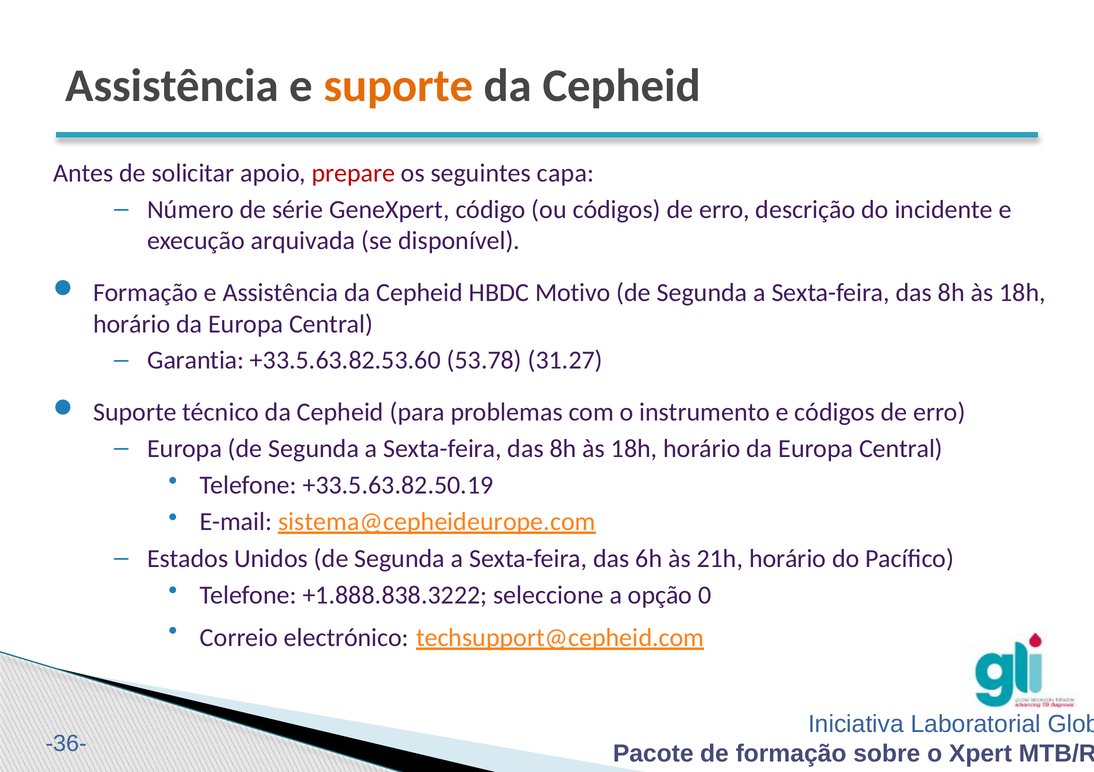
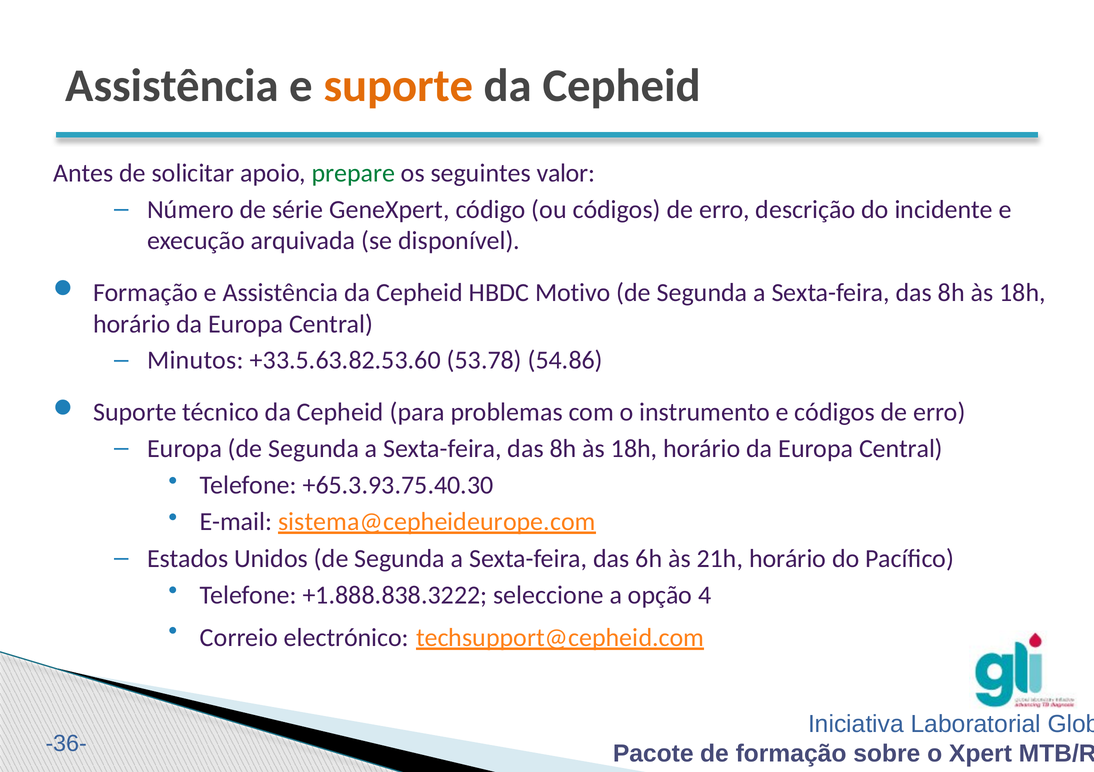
prepare colour: red -> green
capa: capa -> valor
Garantia: Garantia -> Minutos
31.27: 31.27 -> 54.86
+33.5.63.82.50.19: +33.5.63.82.50.19 -> +65.3.93.75.40.30
0: 0 -> 4
